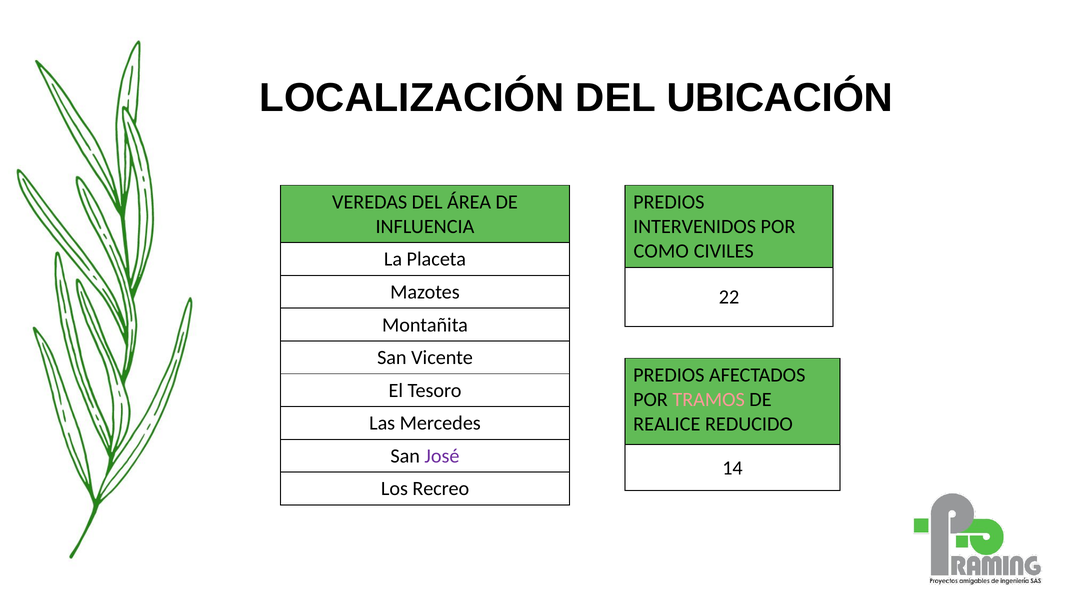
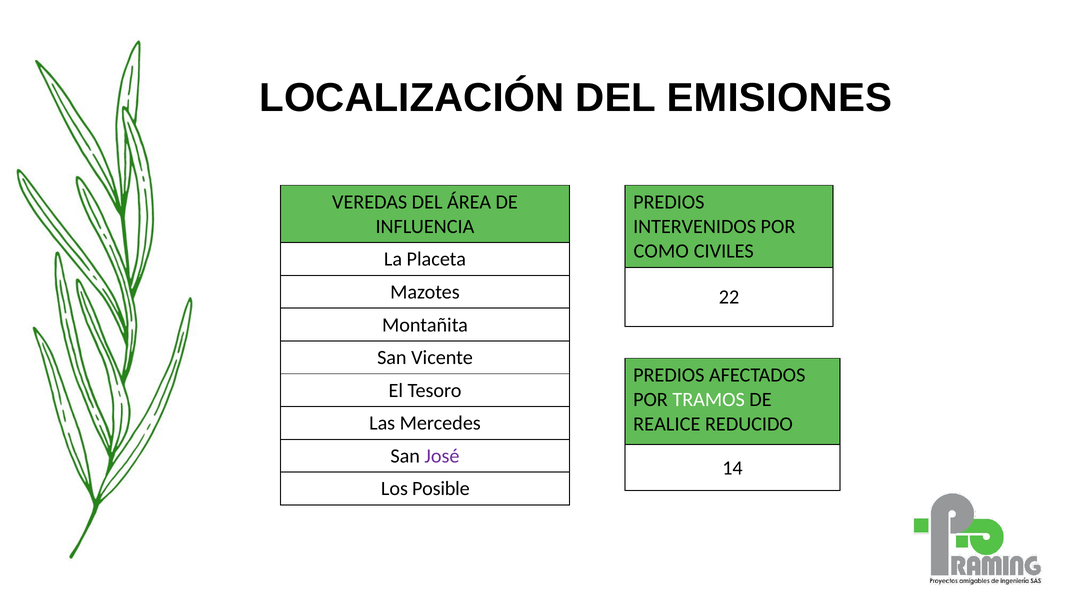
UBICACIÓN: UBICACIÓN -> EMISIONES
TRAMOS colour: pink -> white
Recreo: Recreo -> Posible
